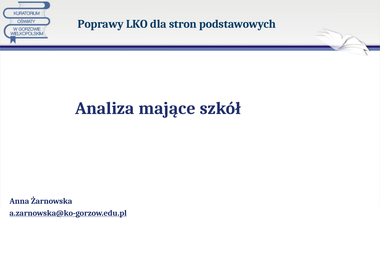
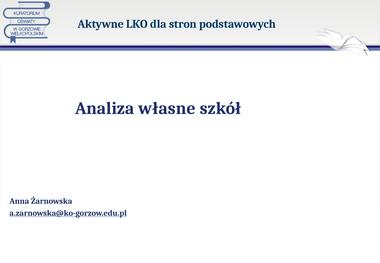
Poprawy: Poprawy -> Aktywne
mające: mające -> własne
